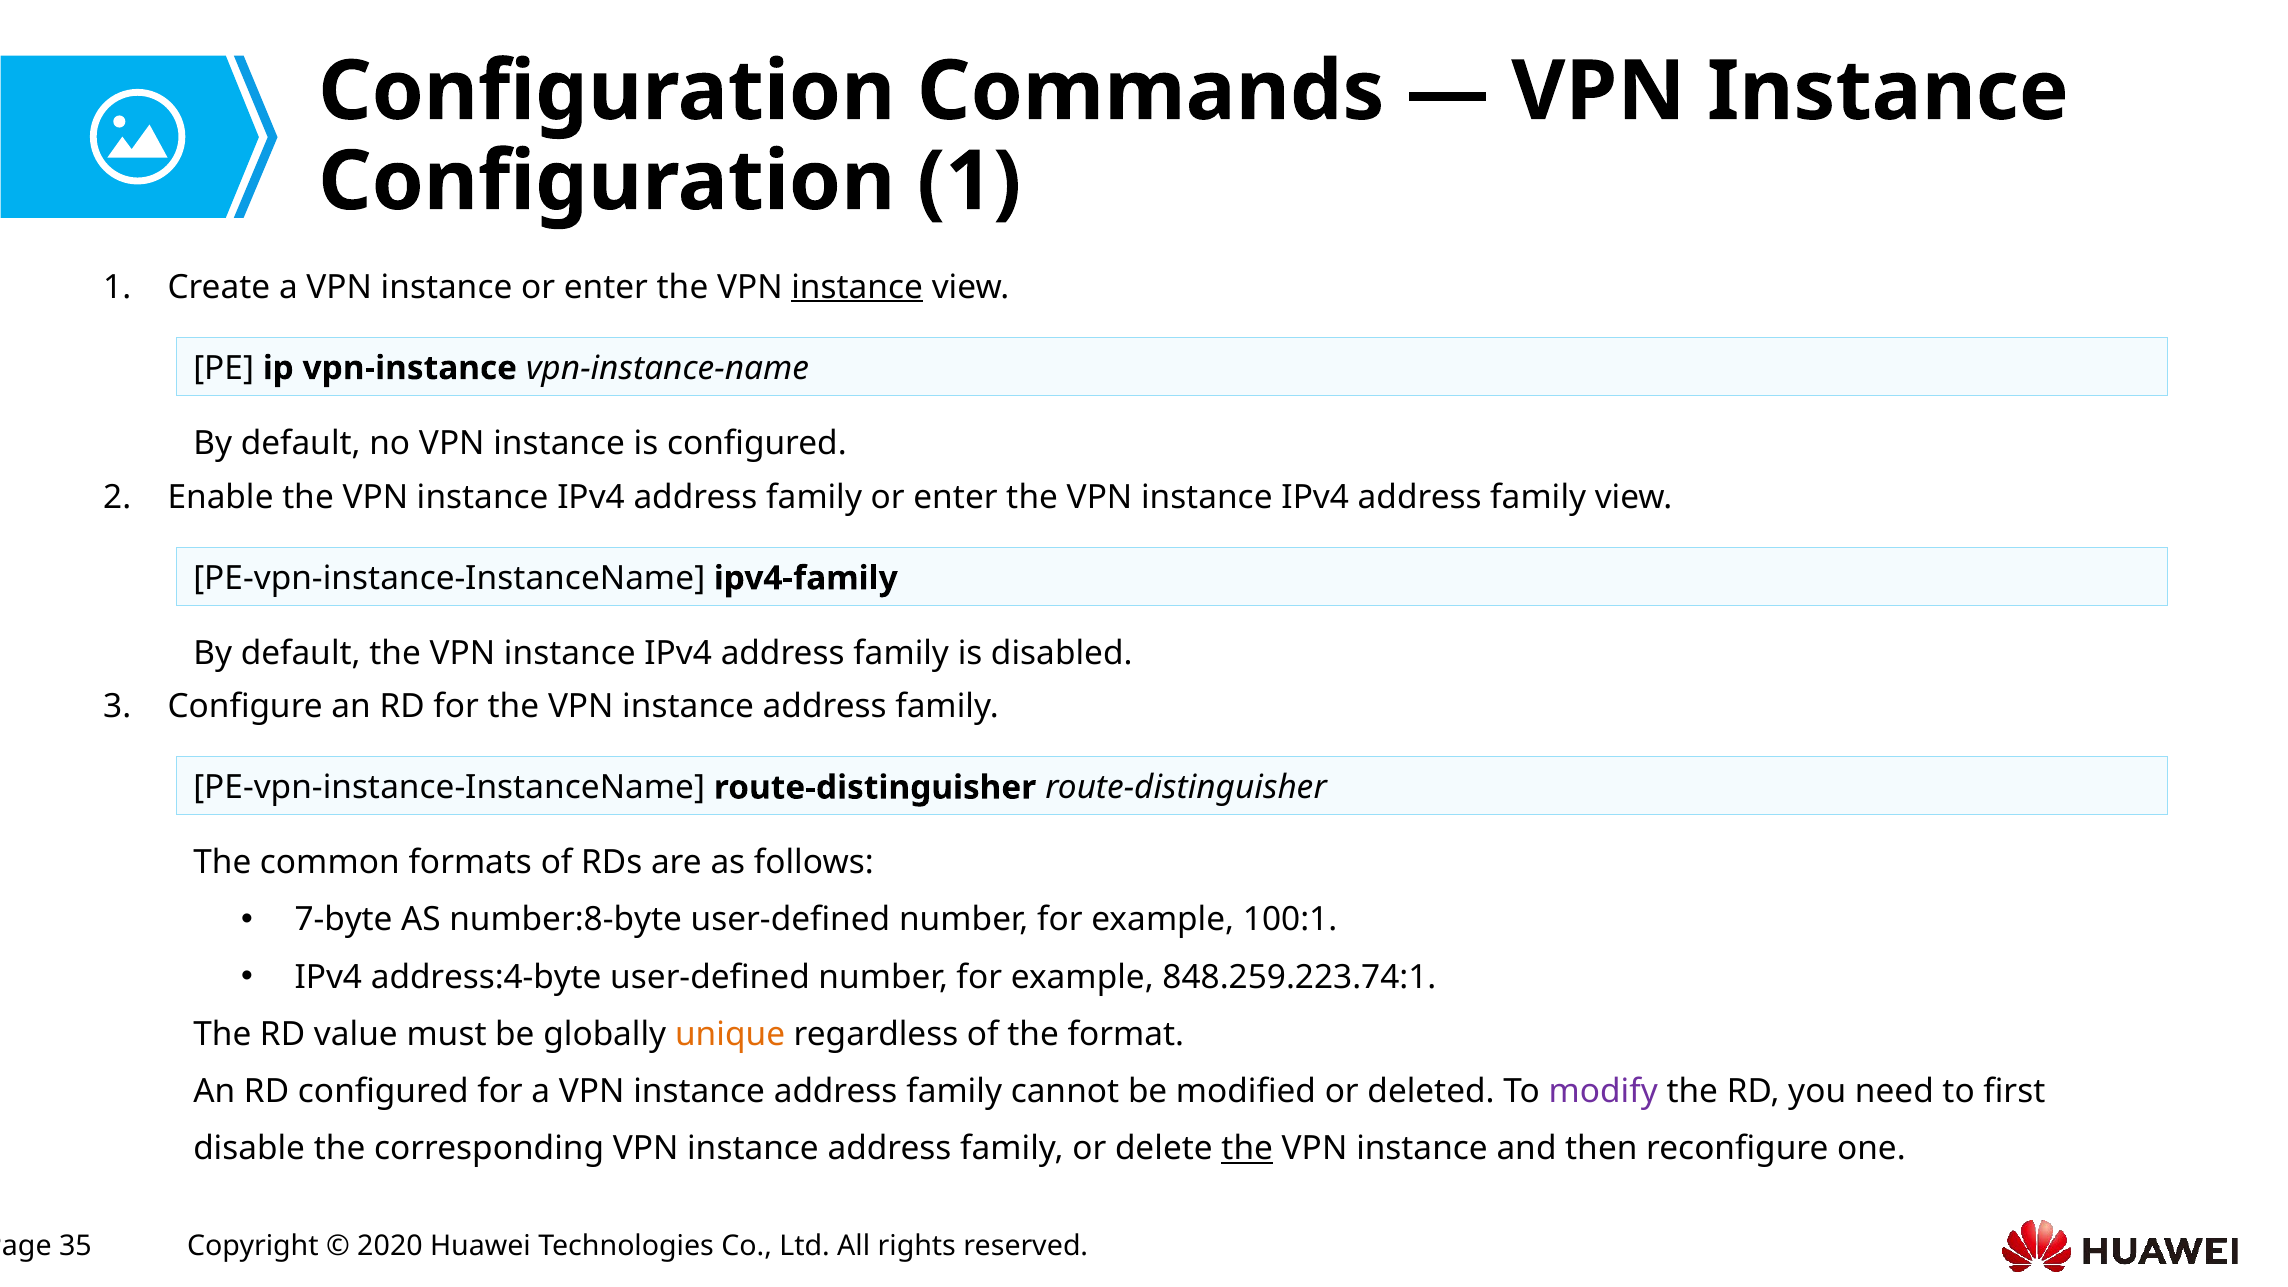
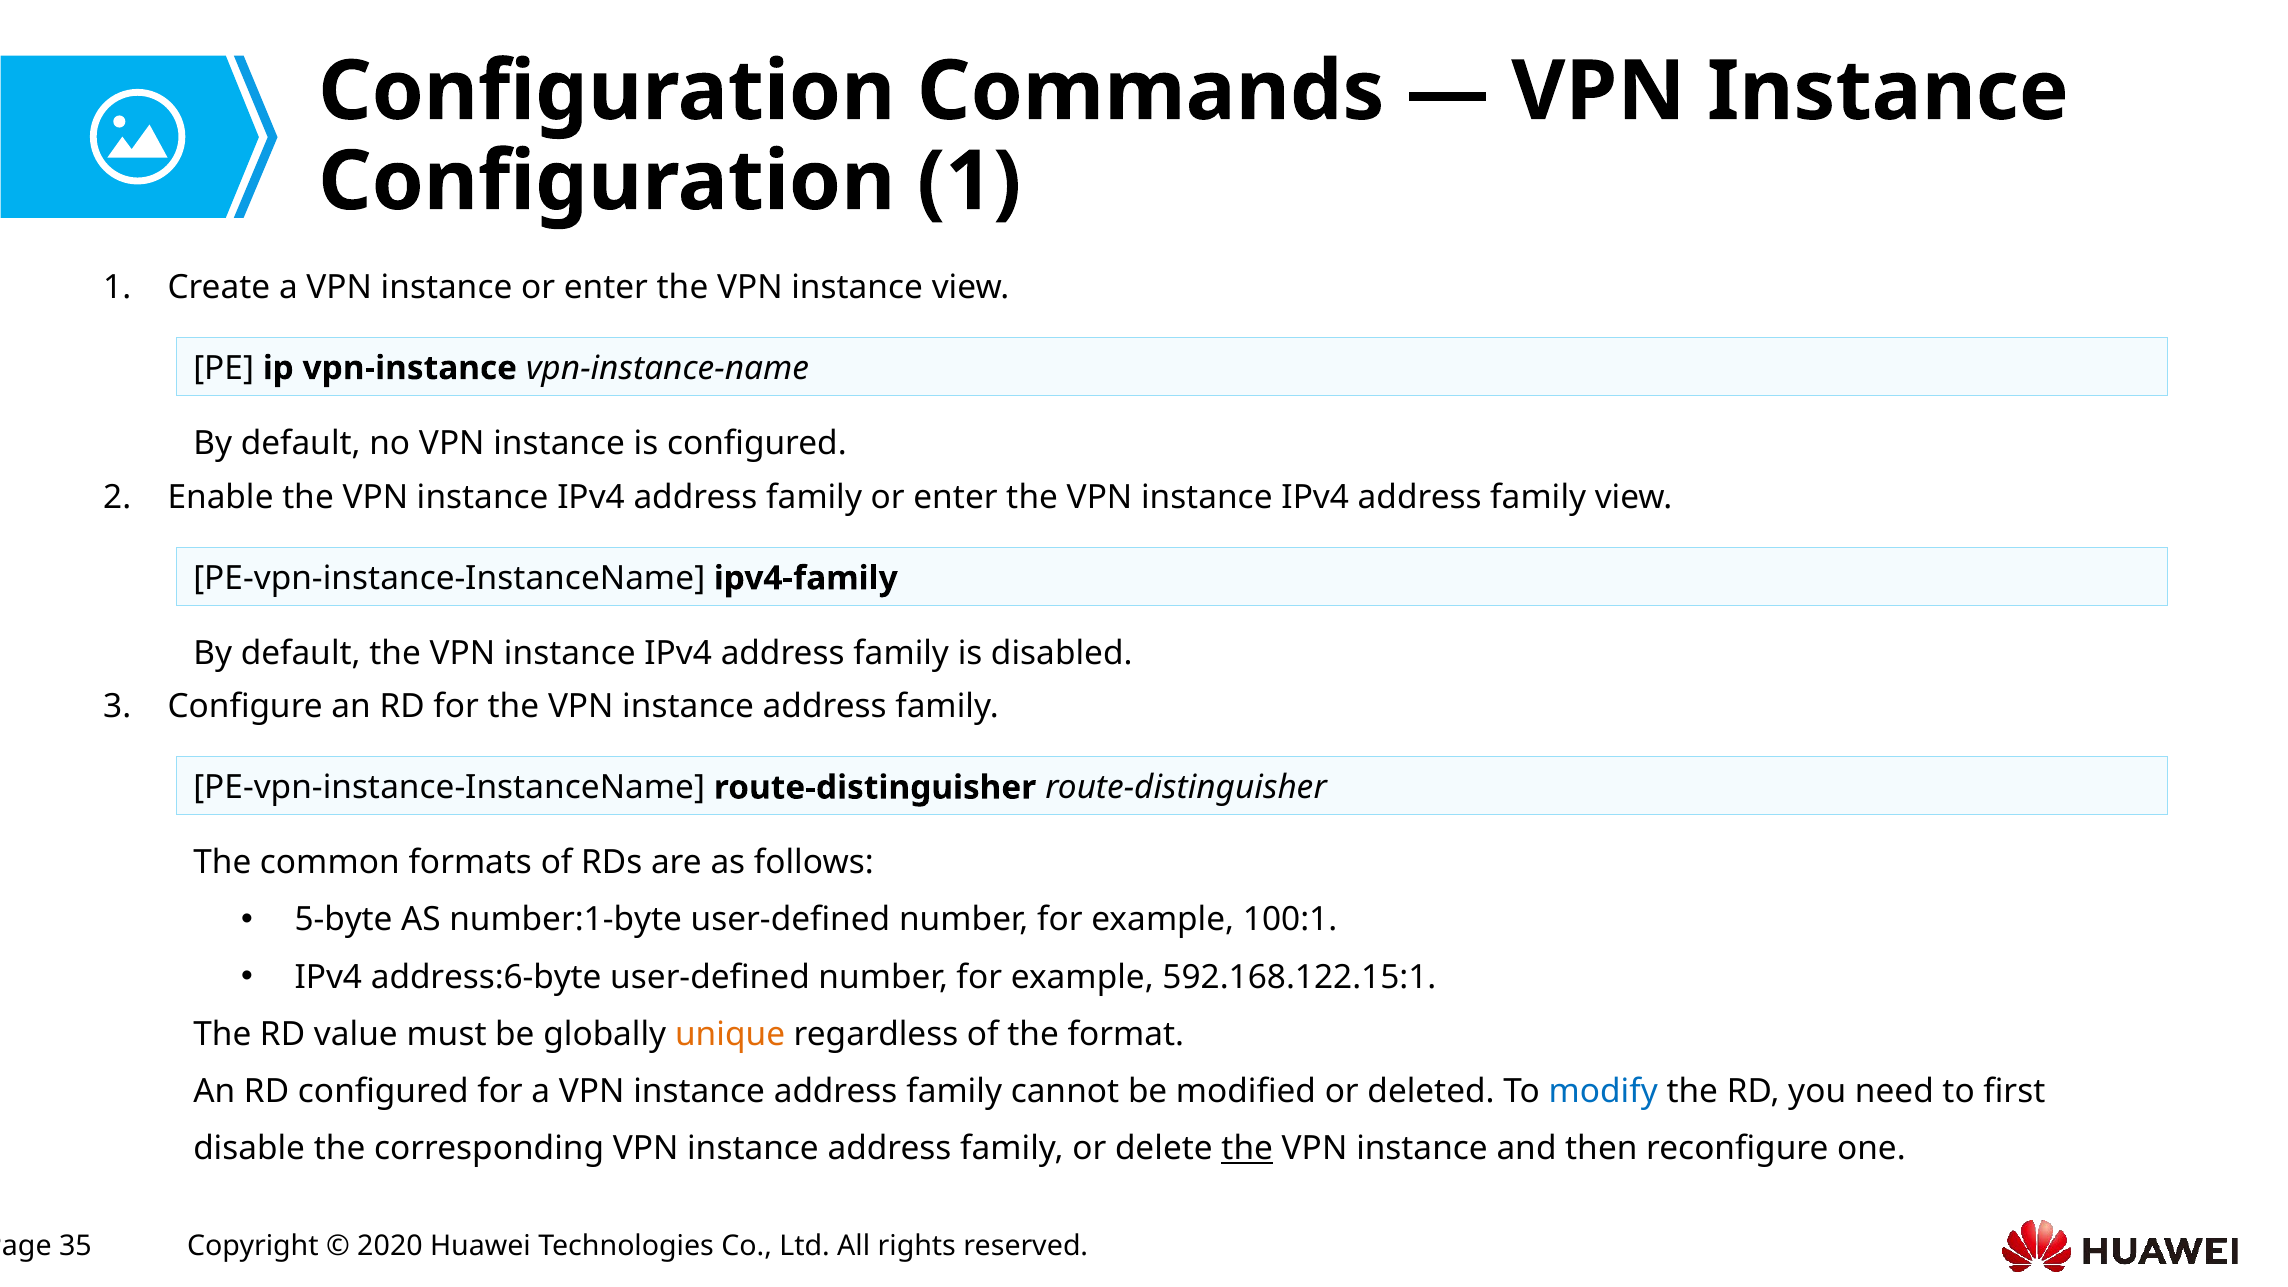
instance at (857, 287) underline: present -> none
7-byte: 7-byte -> 5-byte
number:8-byte: number:8-byte -> number:1-byte
address:4-byte: address:4-byte -> address:6-byte
848.259.223.74:1: 848.259.223.74:1 -> 592.168.122.15:1
modify colour: purple -> blue
